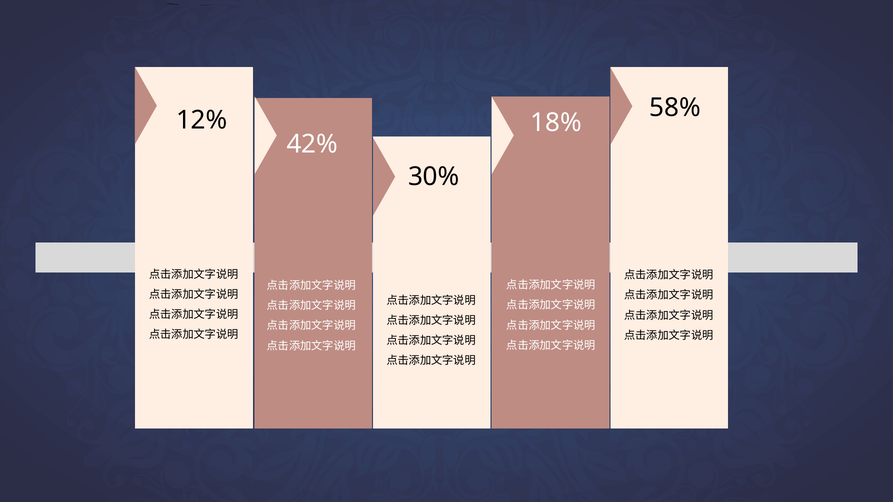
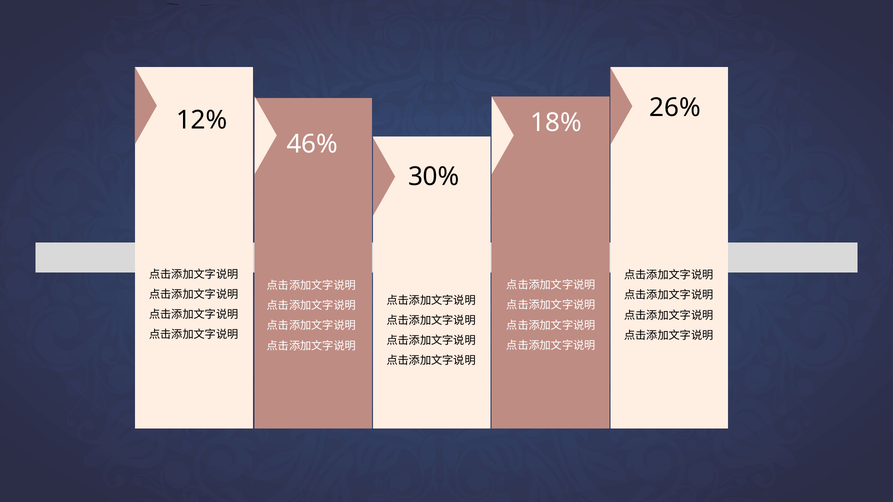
58%: 58% -> 26%
42%: 42% -> 46%
